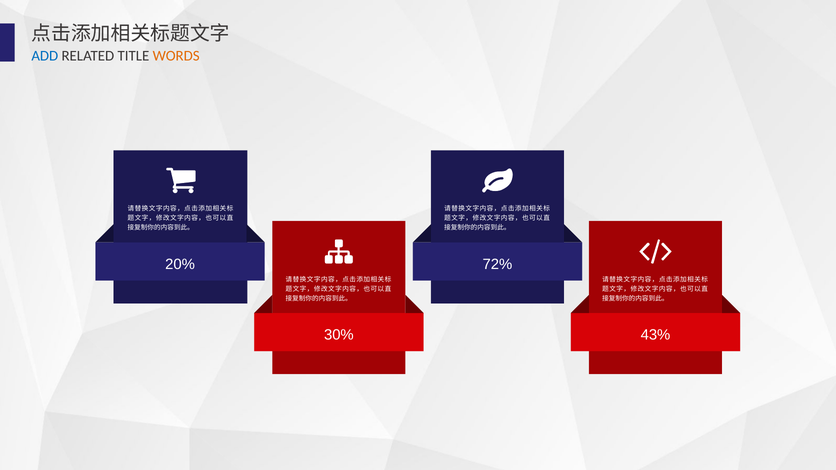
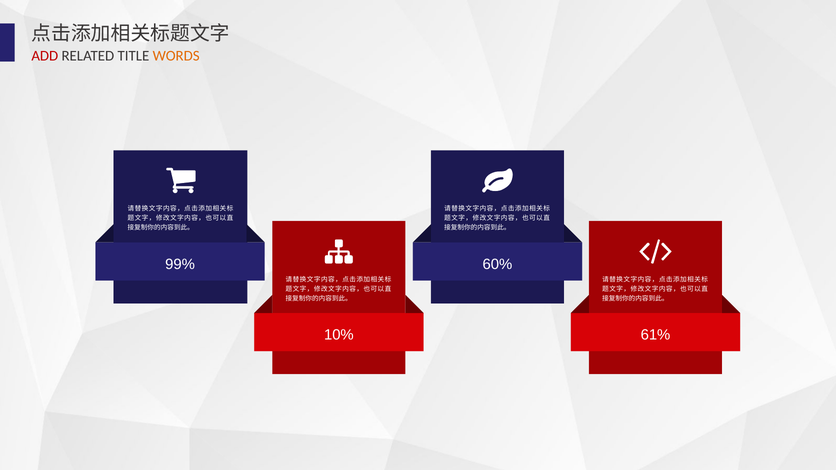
ADD colour: blue -> red
20%: 20% -> 99%
72%: 72% -> 60%
30%: 30% -> 10%
43%: 43% -> 61%
